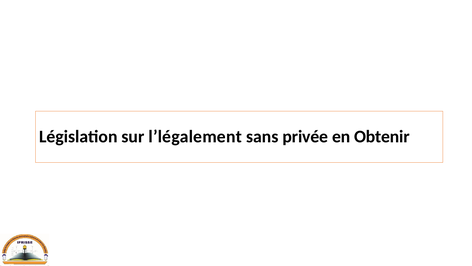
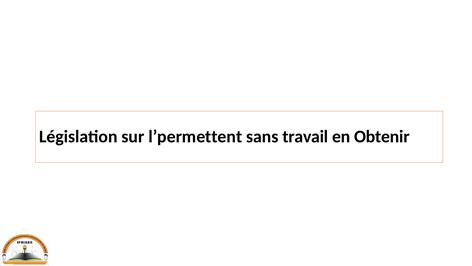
l’légalement: l’légalement -> l’permettent
privée: privée -> travail
